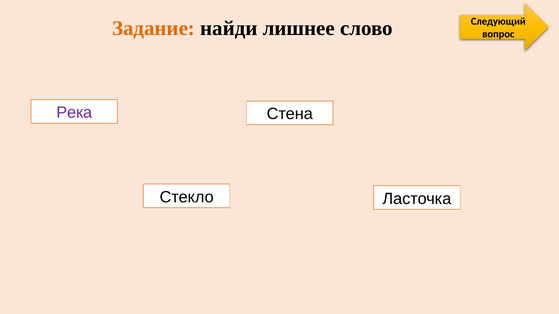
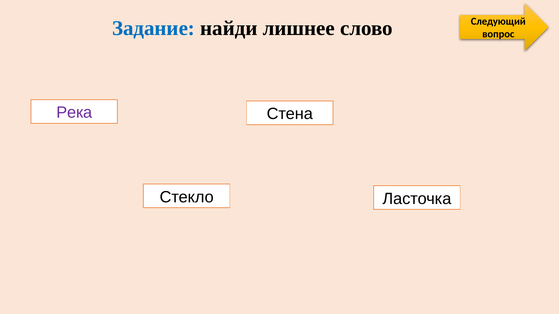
Задание colour: orange -> blue
